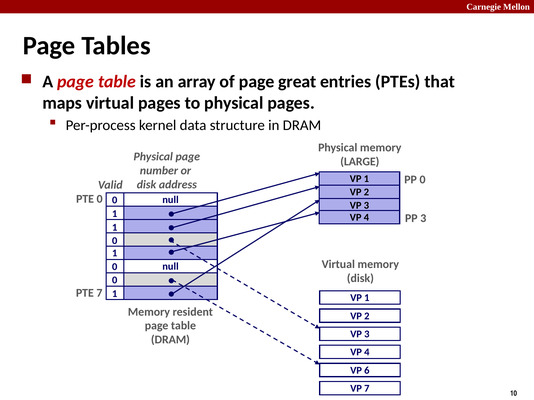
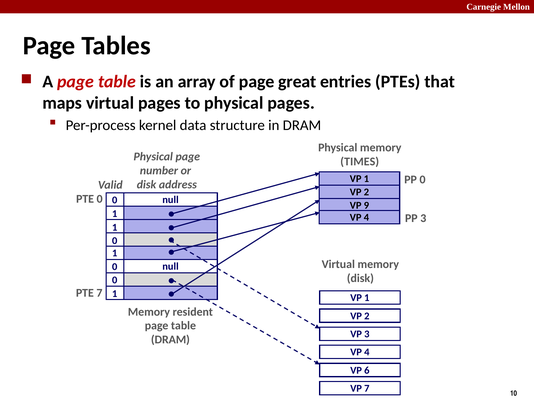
LARGE: LARGE -> TIMES
3 at (366, 206): 3 -> 9
